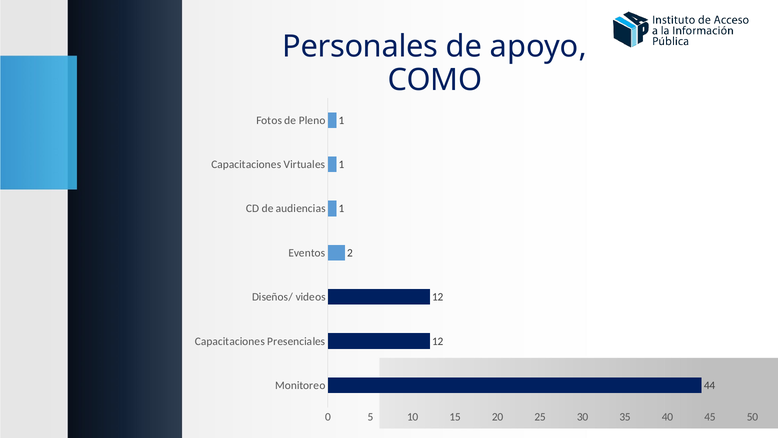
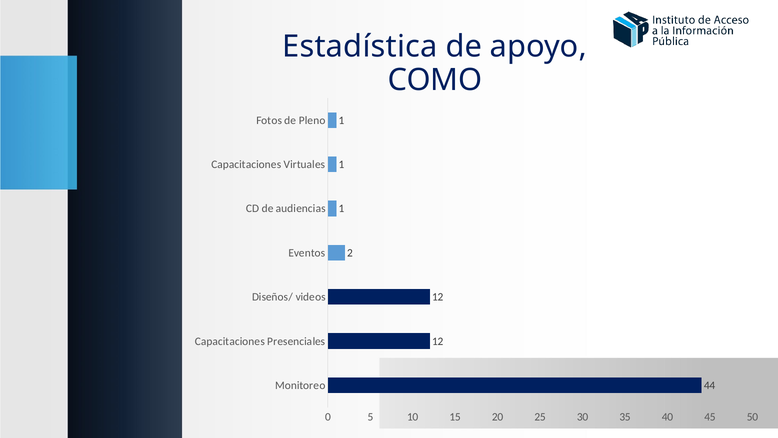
Personales: Personales -> Estadística
